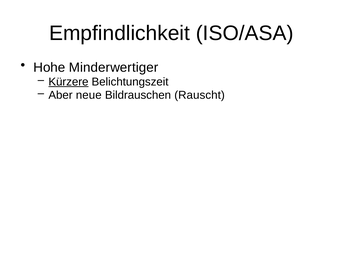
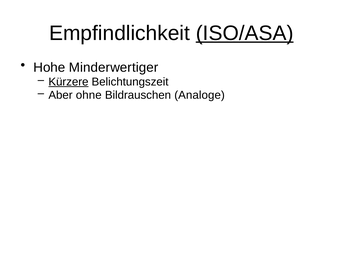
ISO/ASA underline: none -> present
neue: neue -> ohne
Rauscht: Rauscht -> Analoge
